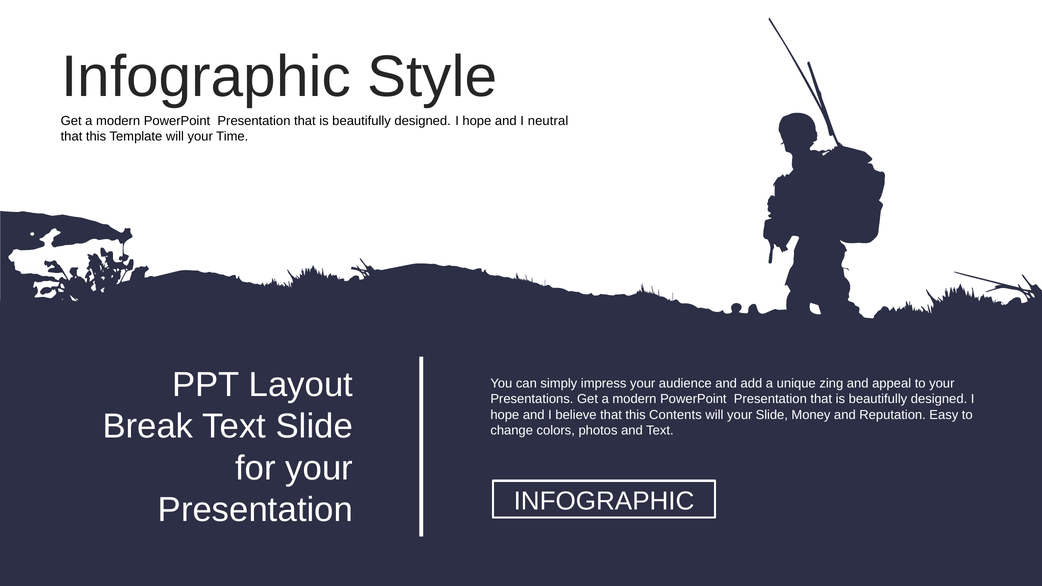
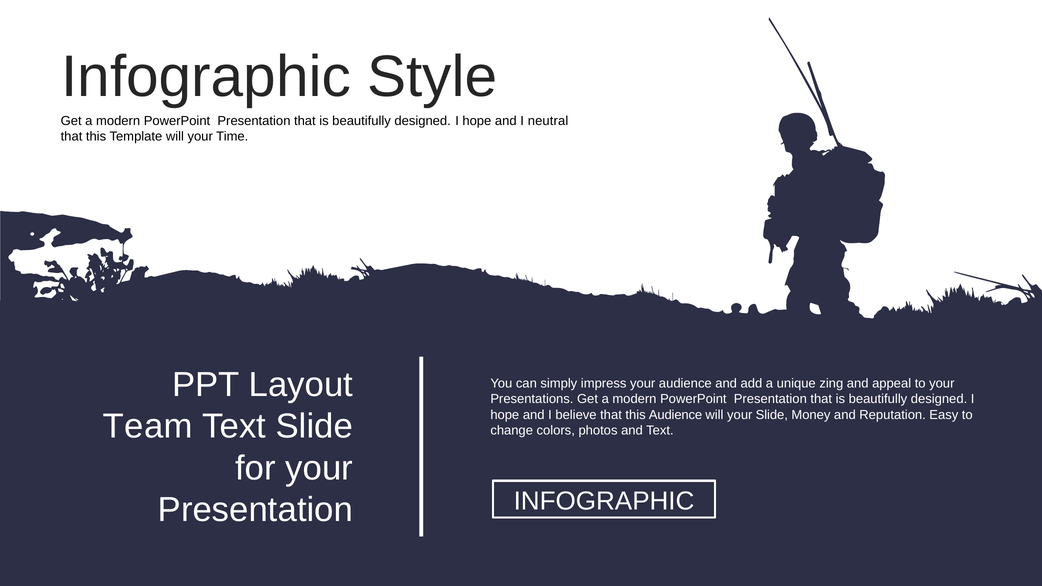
this Contents: Contents -> Audience
Break: Break -> Team
